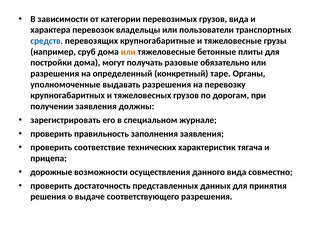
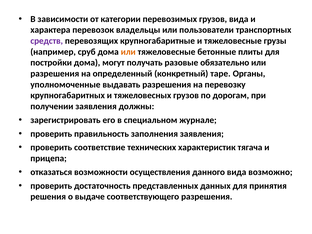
средств colour: blue -> purple
дорожные: дорожные -> отказаться
совместно: совместно -> возможно
